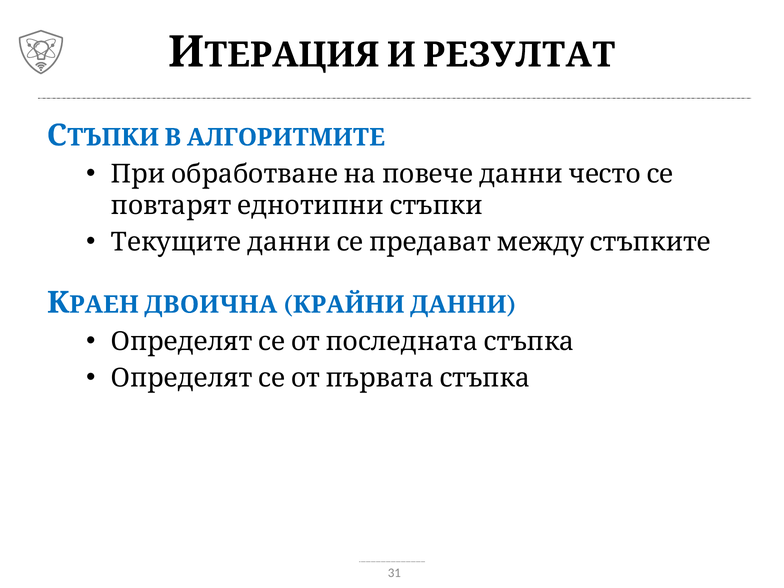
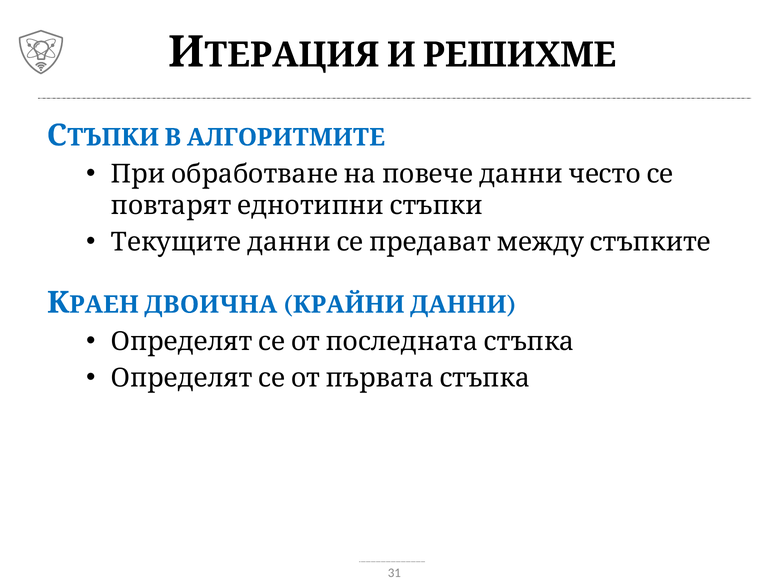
РЕЗУЛТАТ: РЕЗУЛТАТ -> РЕШИХМЕ
